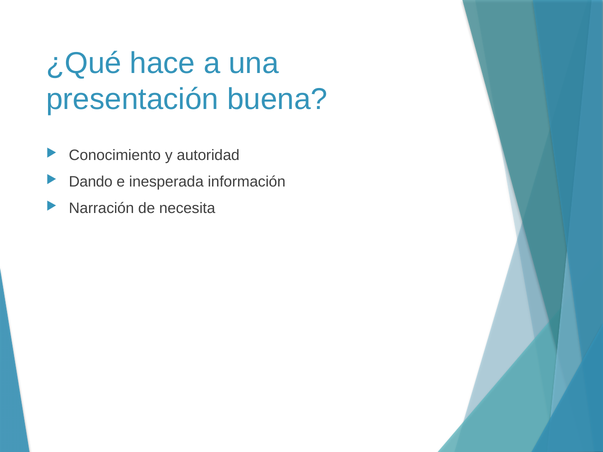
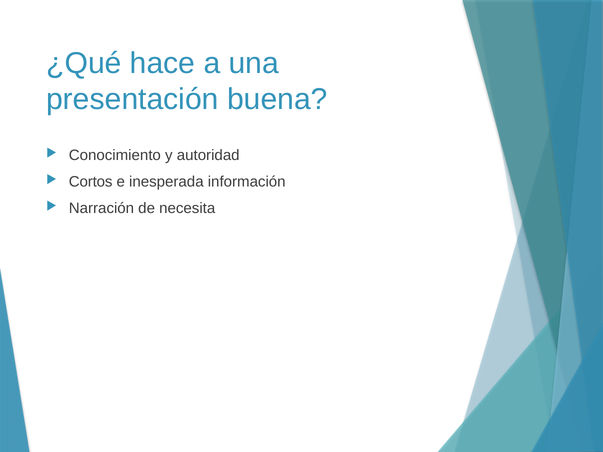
Dando: Dando -> Cortos
